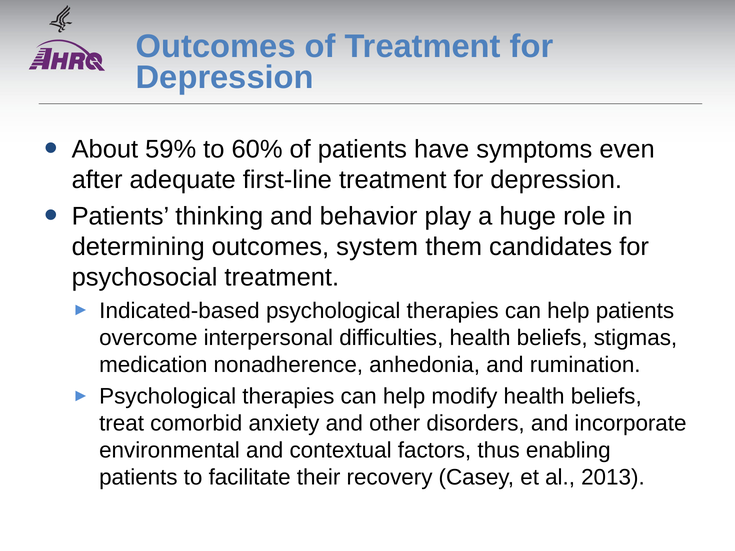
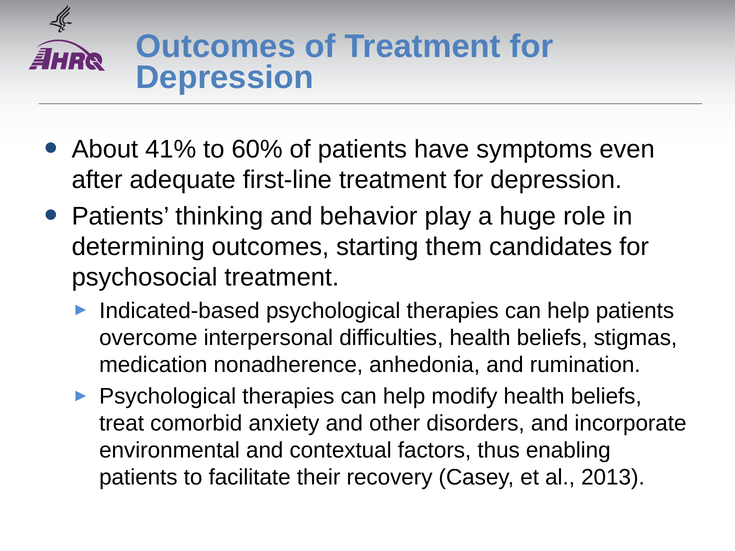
59%: 59% -> 41%
system: system -> starting
